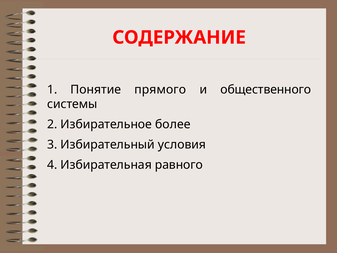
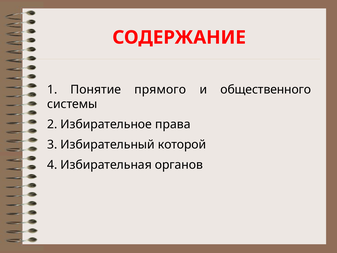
более: более -> права
условия: условия -> которой
равного: равного -> органов
